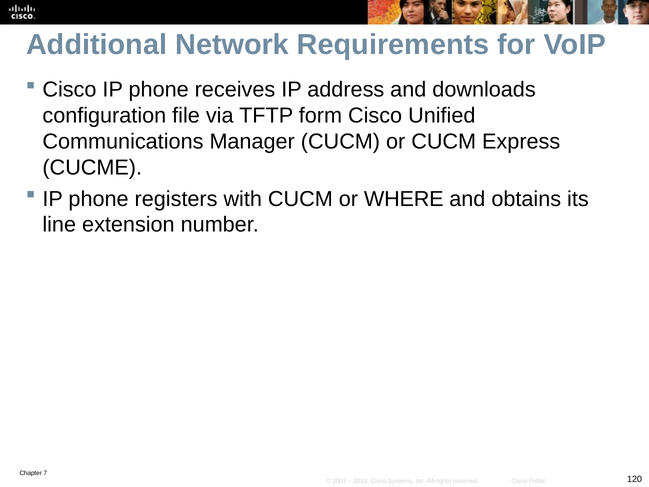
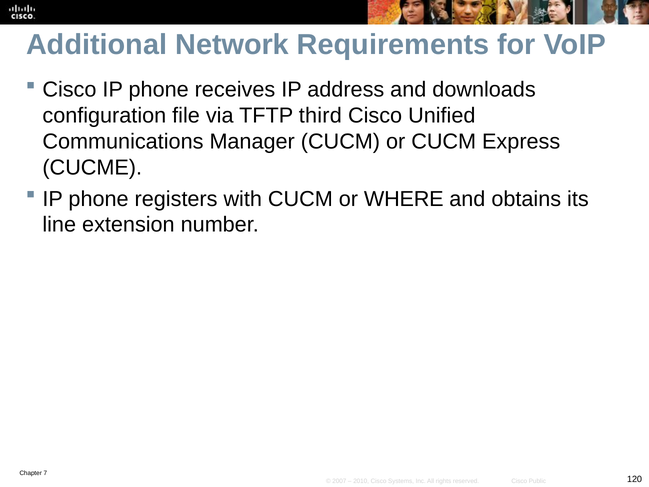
form: form -> third
